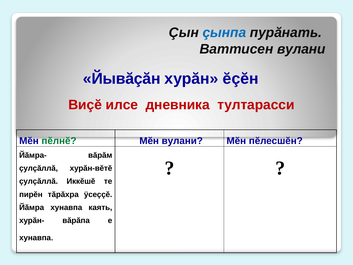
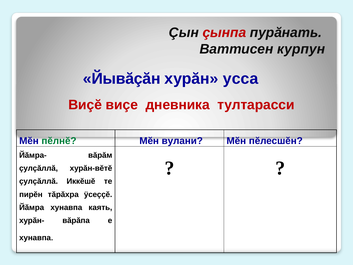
çынпа colour: blue -> red
Ваттисен вулани: вулани -> курпун
ĕçĕн: ĕçĕн -> усса
илсе: илсе -> виçе
